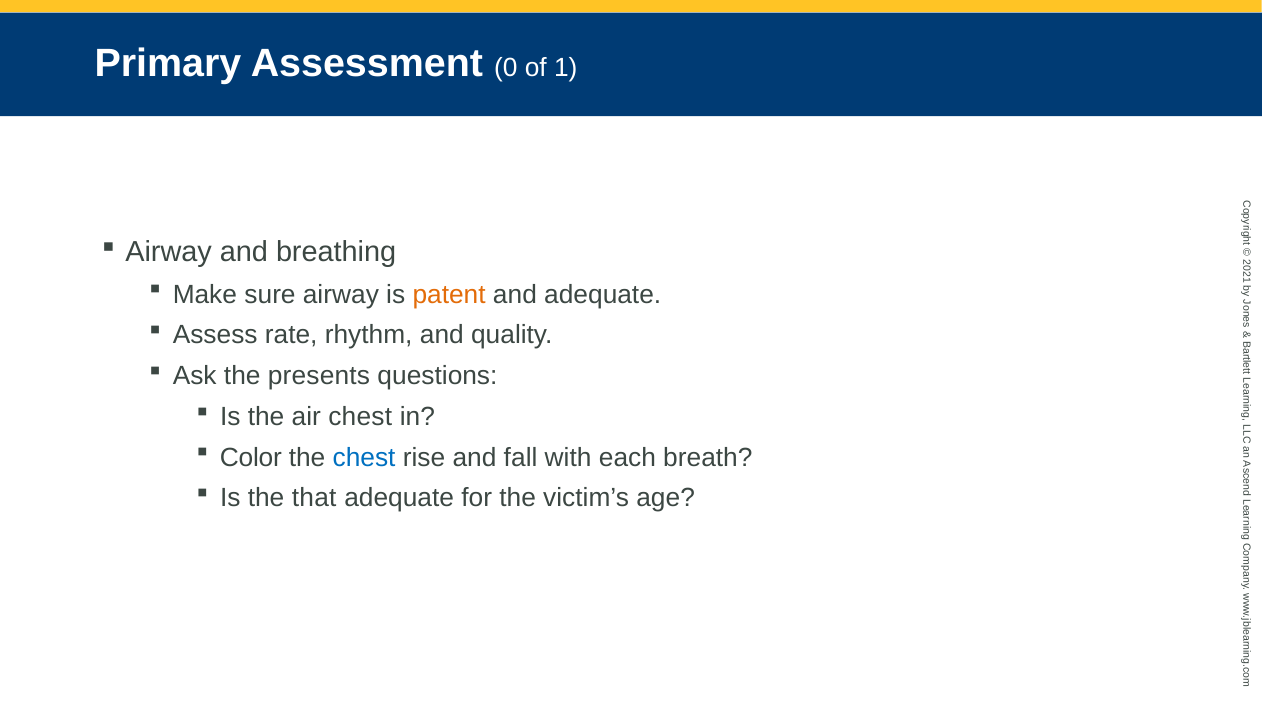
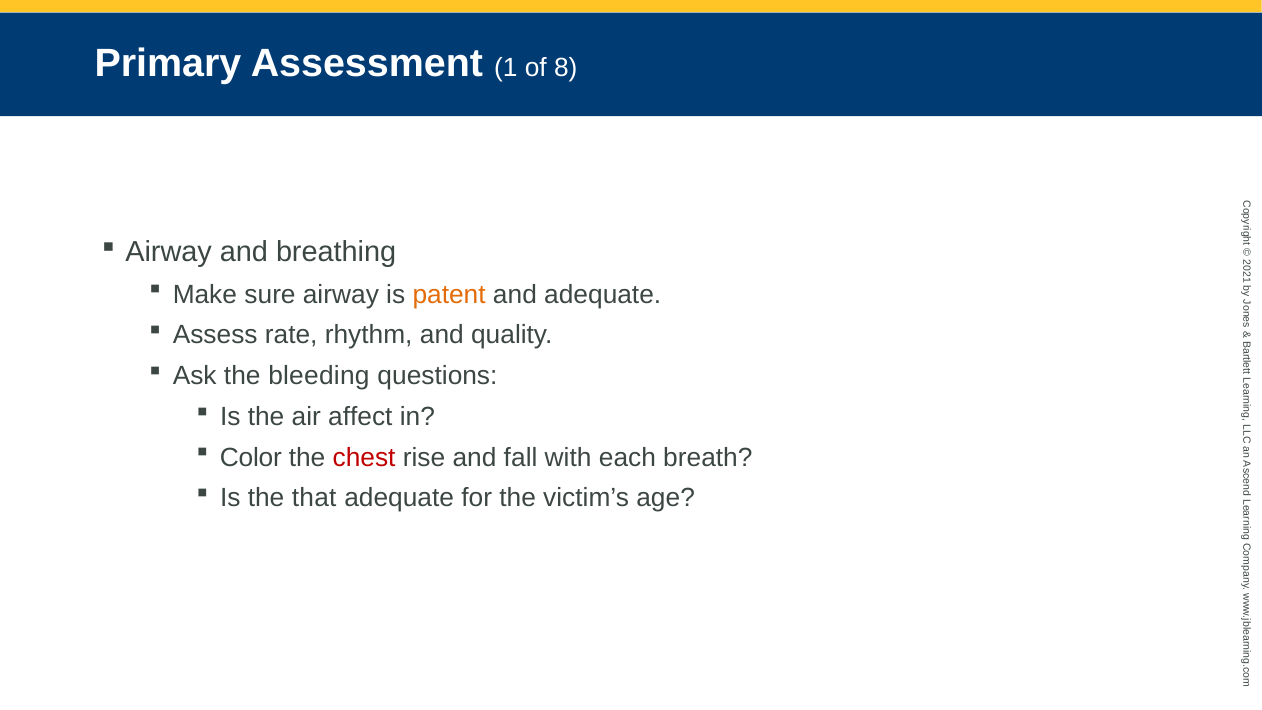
Assessment 0: 0 -> 1
of 1: 1 -> 8
presents: presents -> bleeding
air chest: chest -> affect
chest at (364, 457) colour: blue -> red
